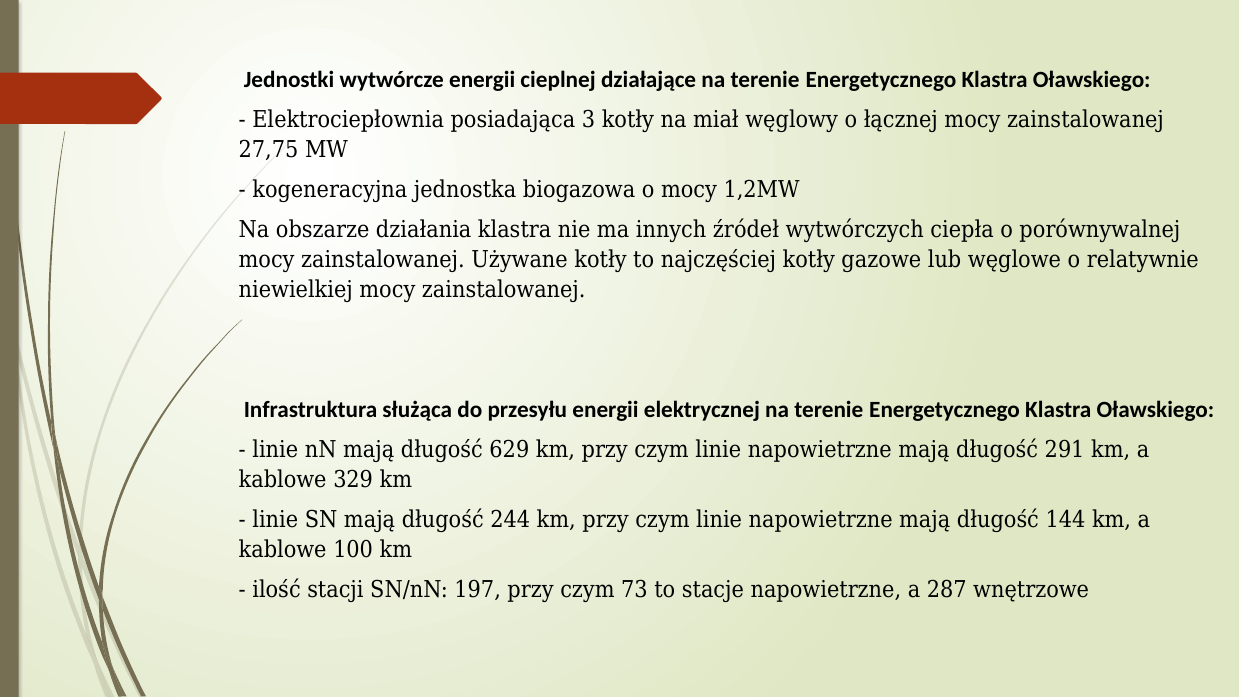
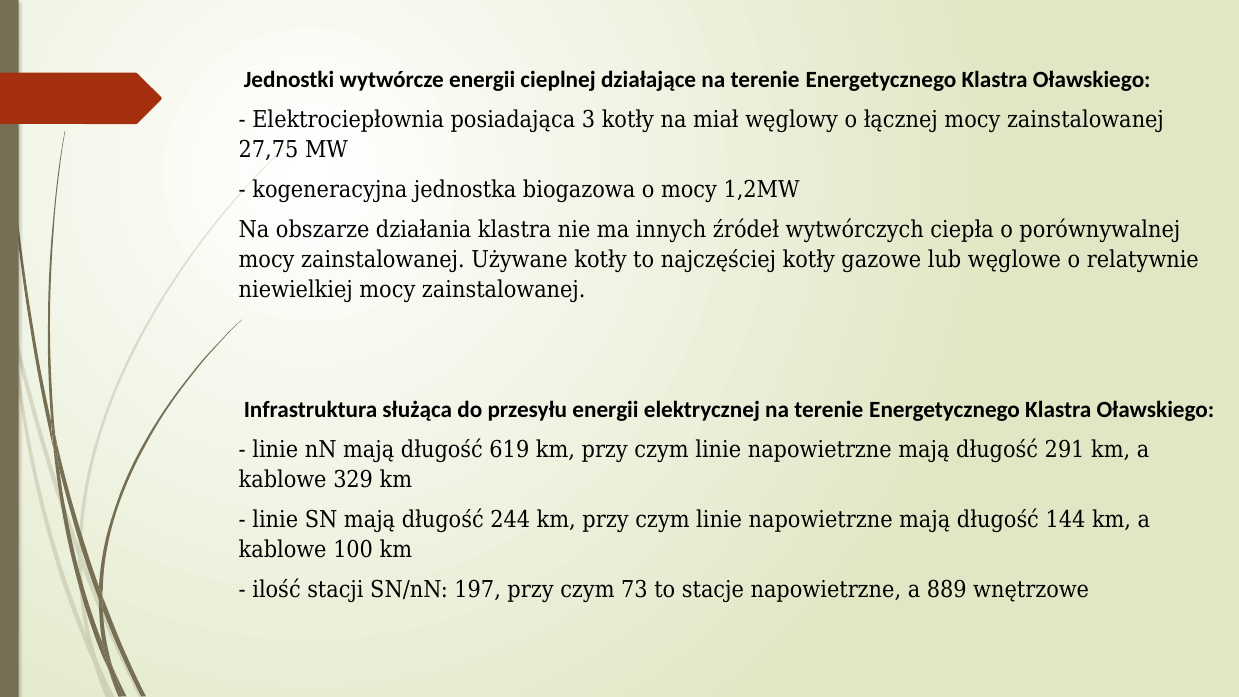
629: 629 -> 619
287: 287 -> 889
